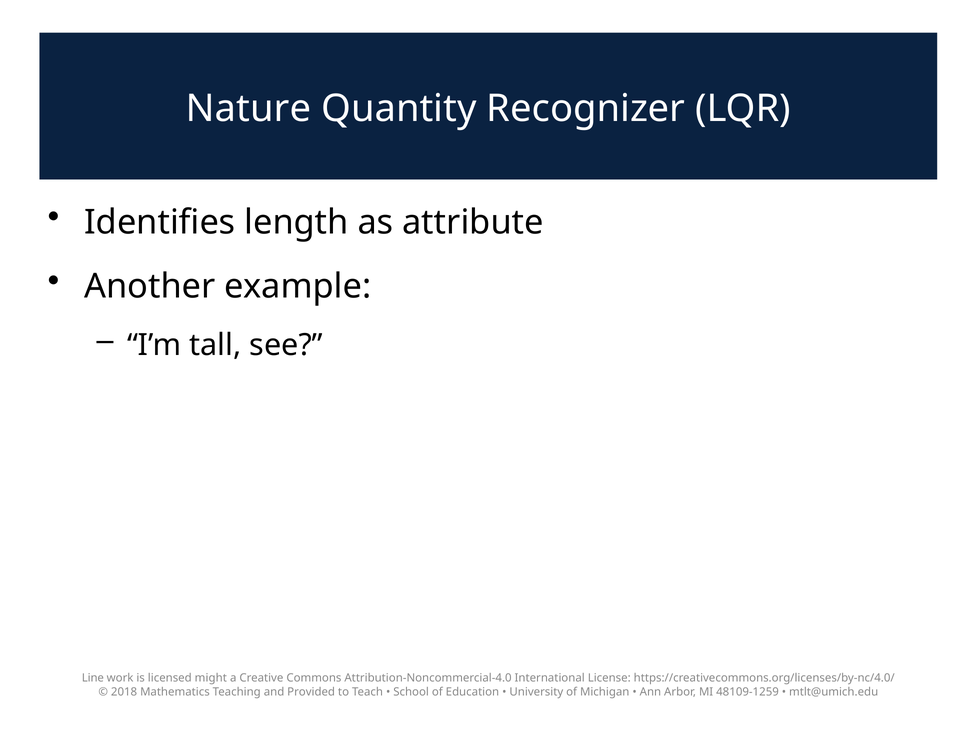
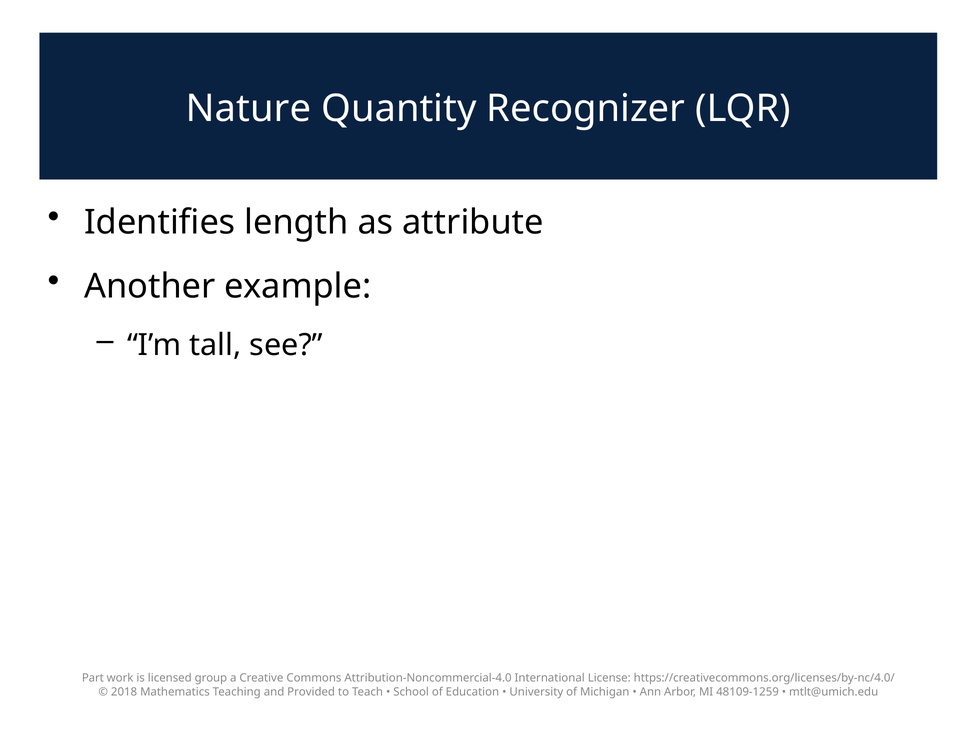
Line: Line -> Part
might: might -> group
